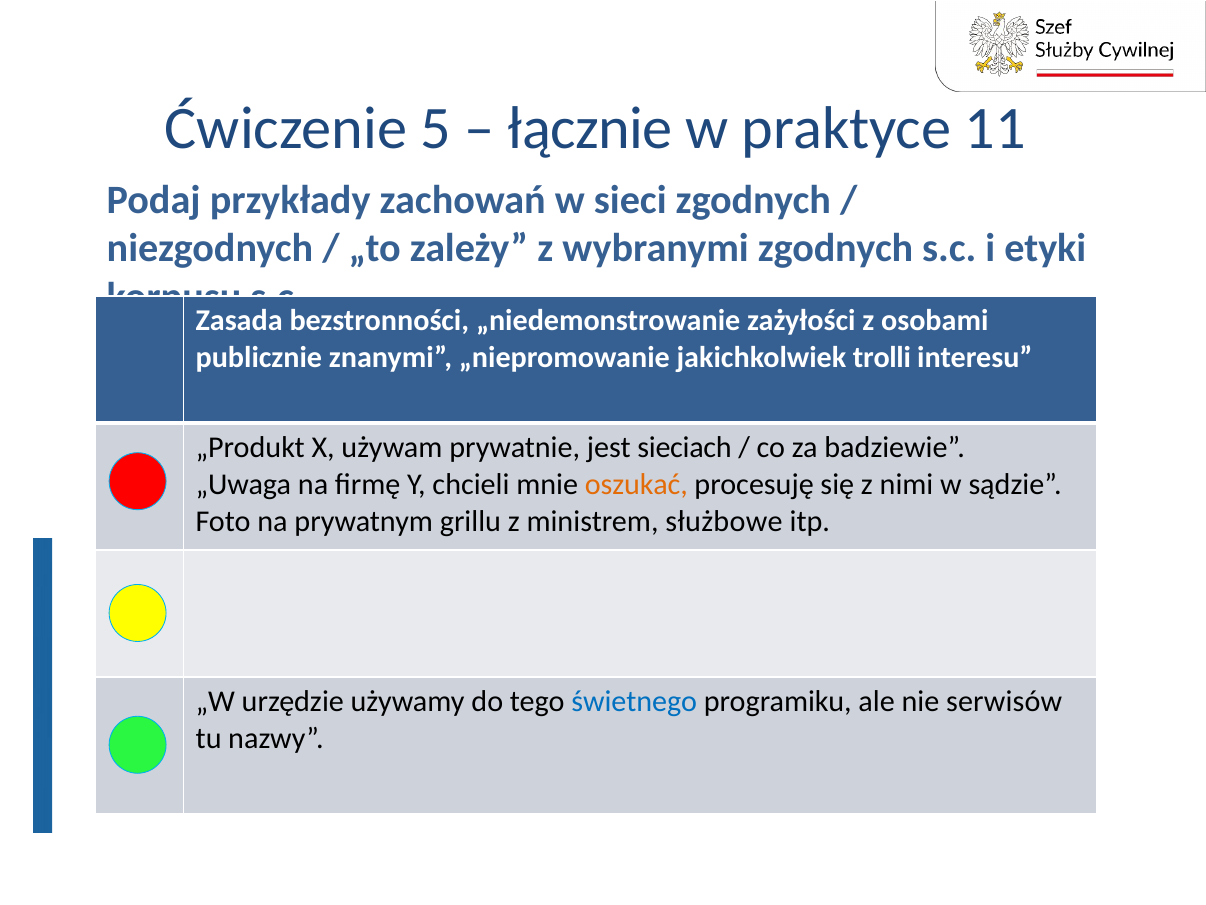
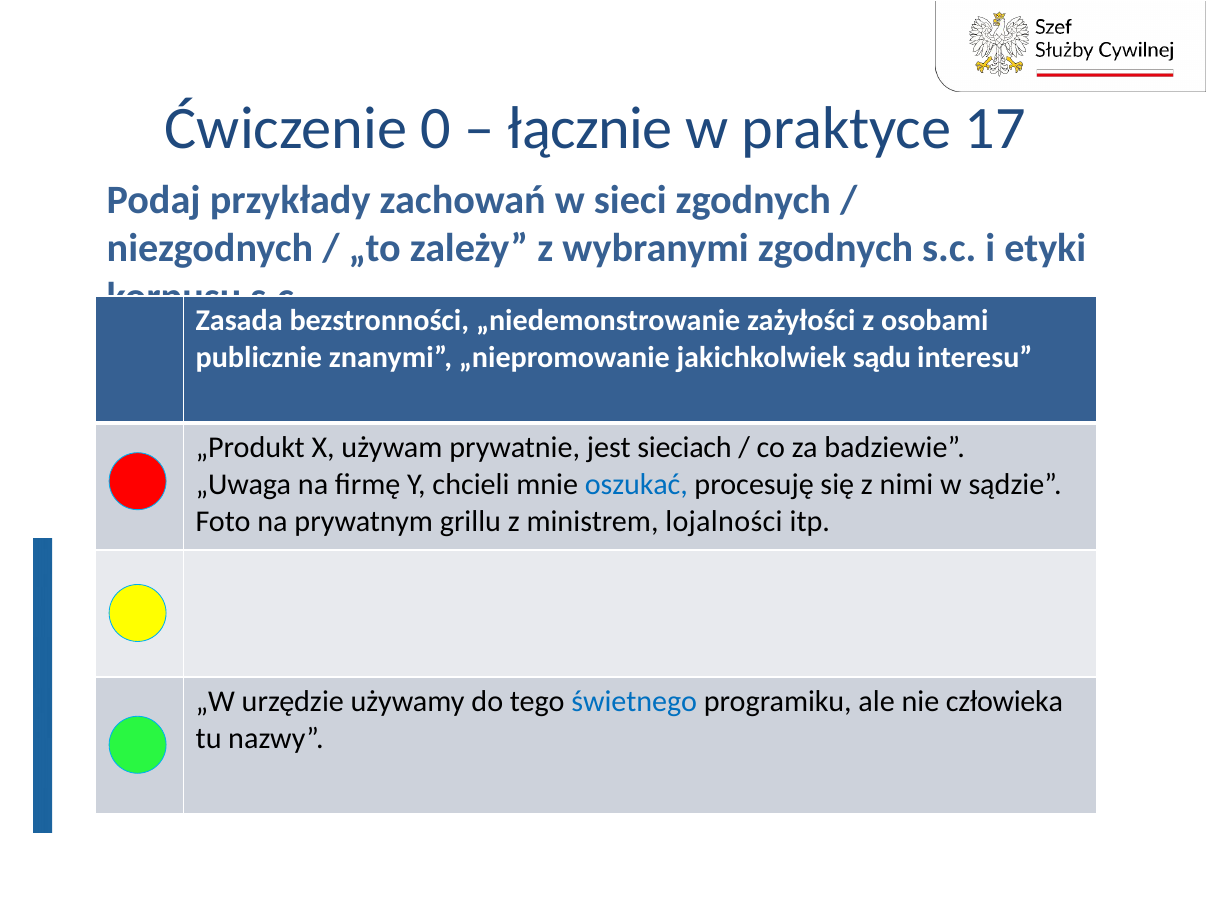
5: 5 -> 0
11: 11 -> 17
trolli: trolli -> sądu
oszukać colour: orange -> blue
służbowe: służbowe -> lojalności
serwisów: serwisów -> człowieka
